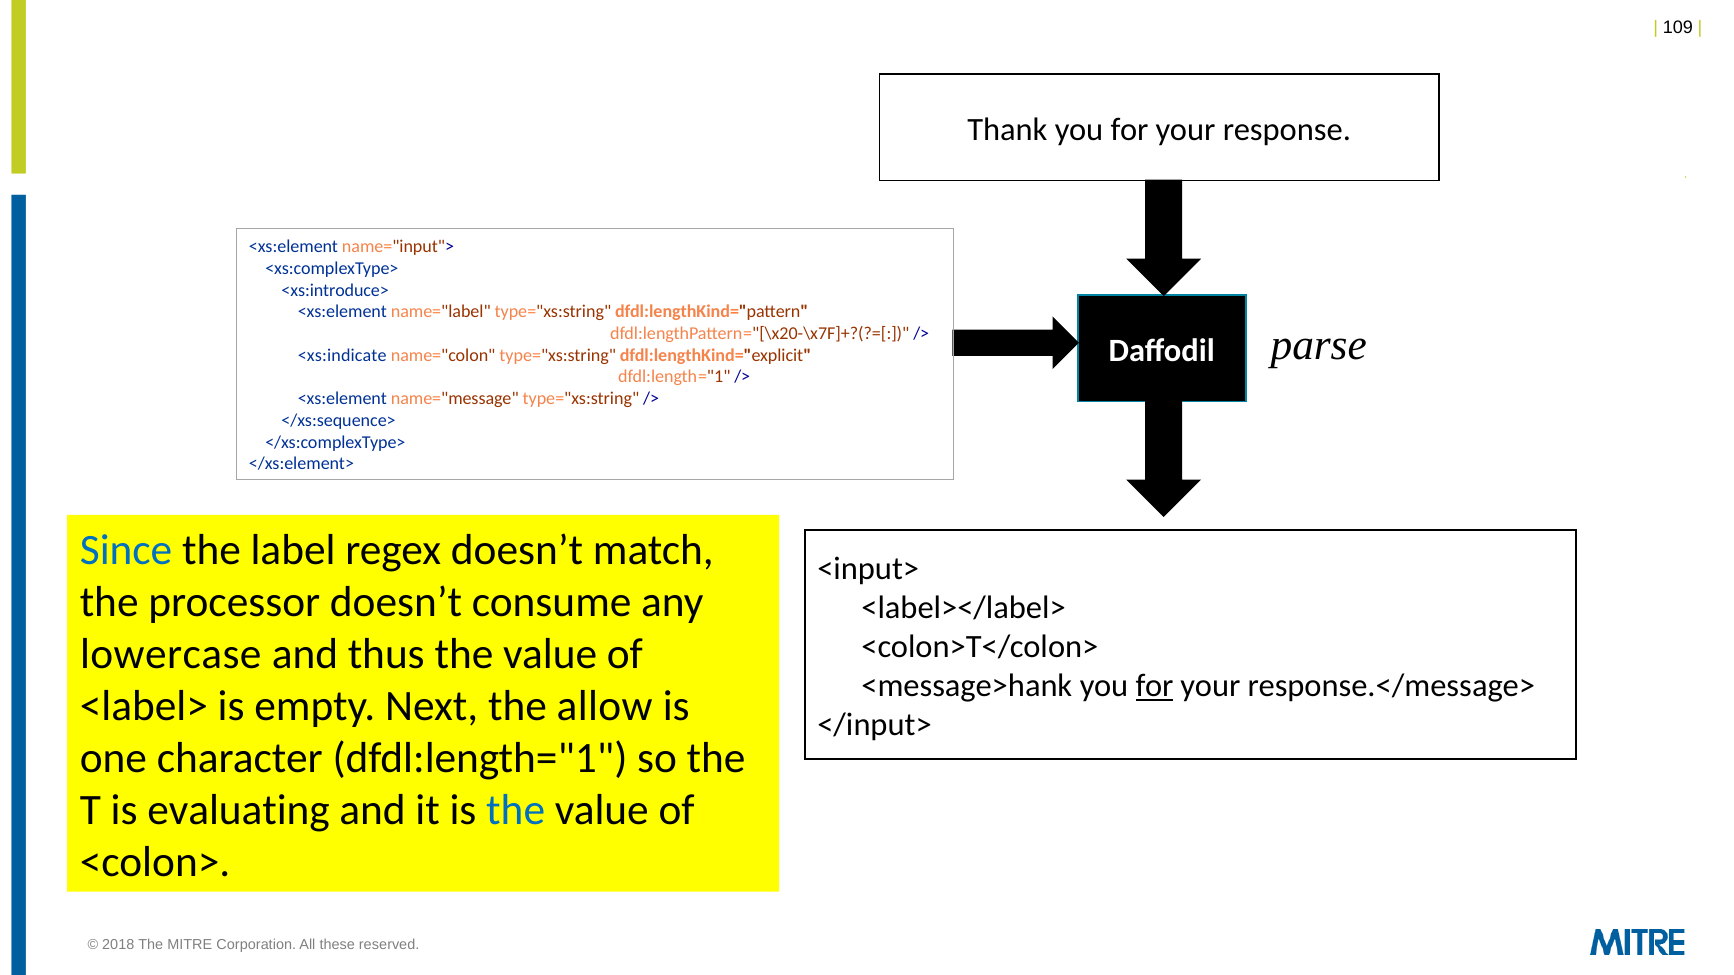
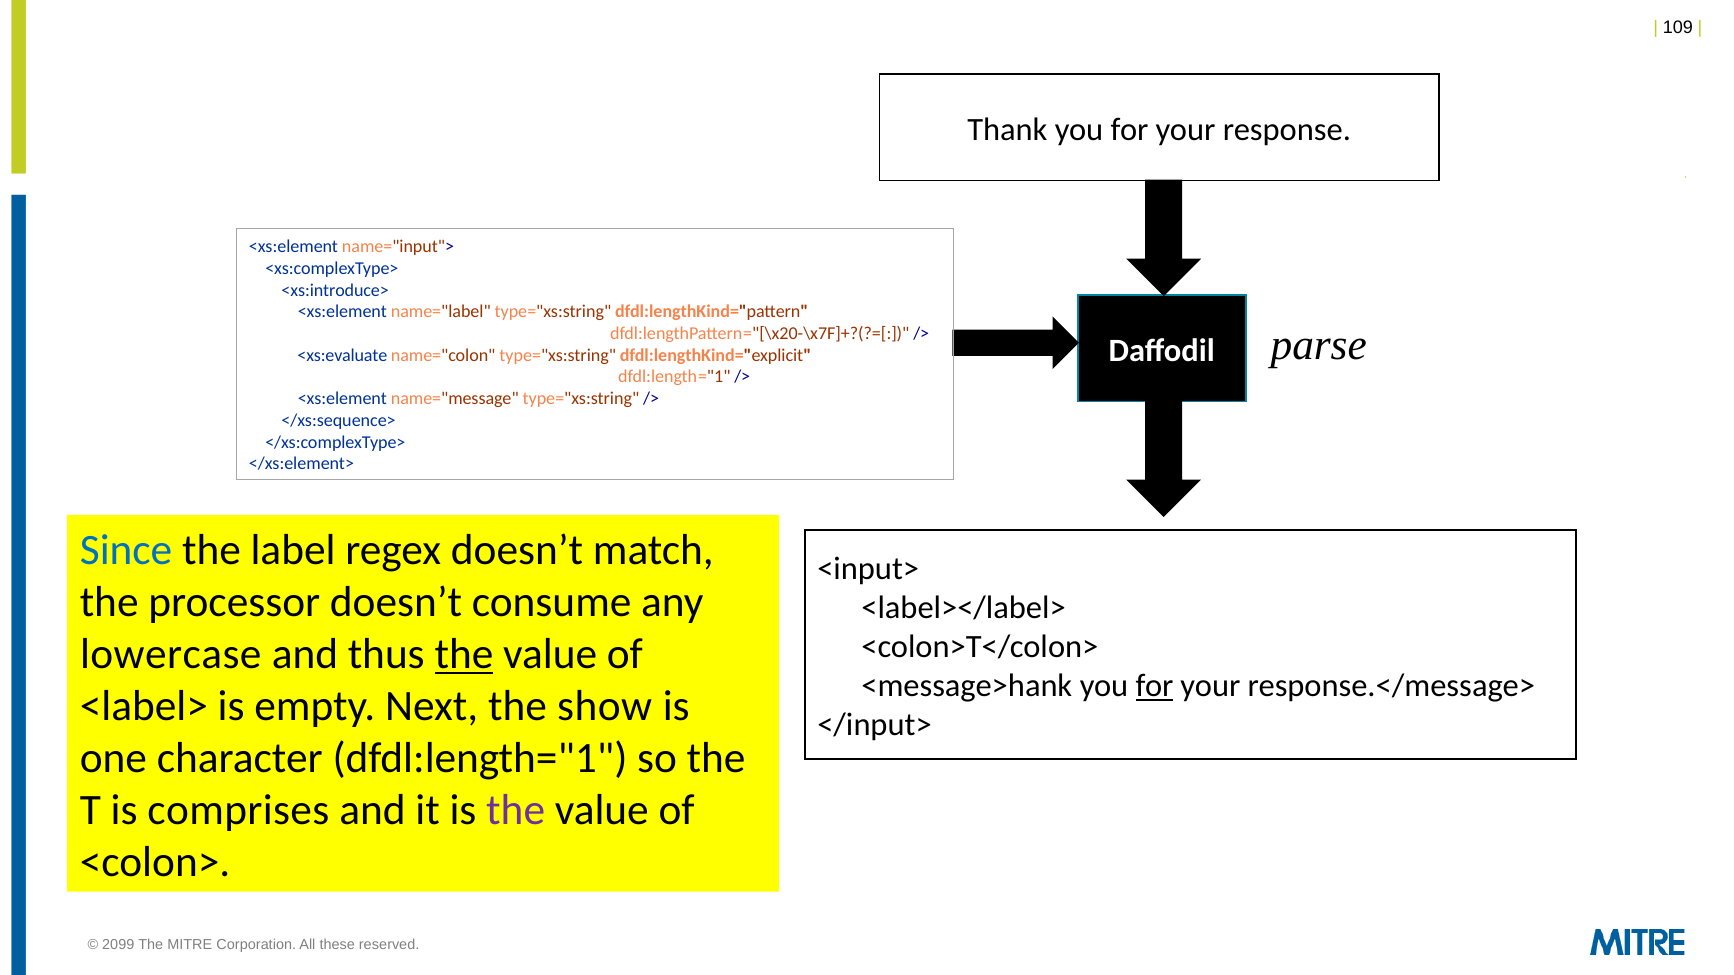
<xs:indicate: <xs:indicate -> <xs:evaluate
the at (464, 655) underline: none -> present
allow: allow -> show
evaluating: evaluating -> comprises
the at (516, 811) colour: blue -> purple
2018: 2018 -> 2099
